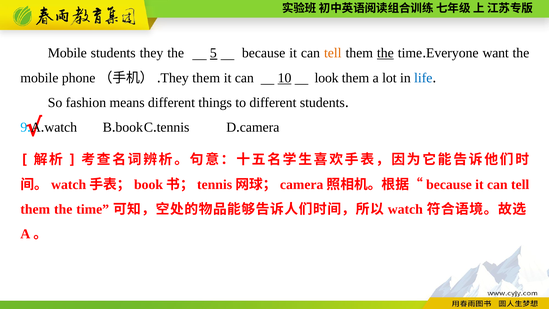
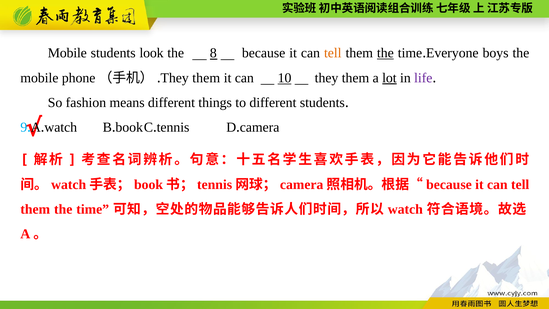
students they: they -> look
5: 5 -> 8
want: want -> boys
10 look: look -> they
lot underline: none -> present
life colour: blue -> purple
